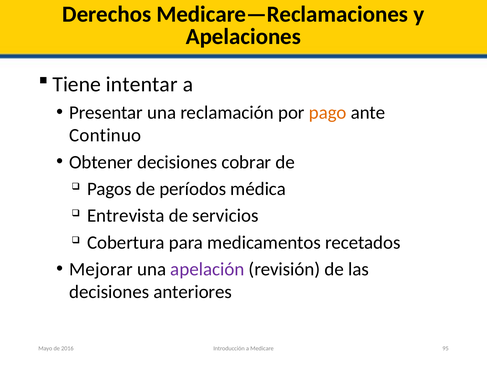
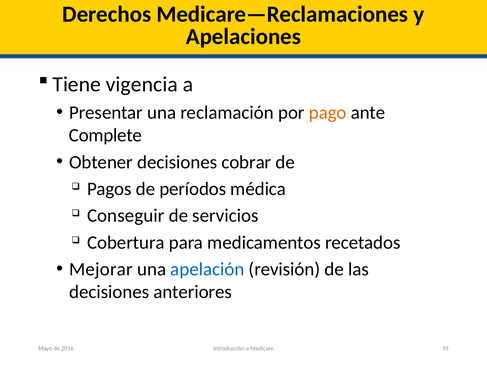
intentar: intentar -> vigencia
Continuo: Continuo -> Complete
Entrevista: Entrevista -> Conseguir
apelación colour: purple -> blue
